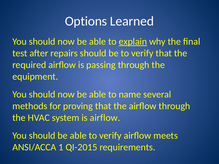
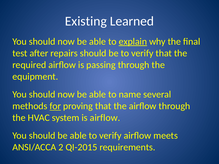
Options: Options -> Existing
for underline: none -> present
1: 1 -> 2
